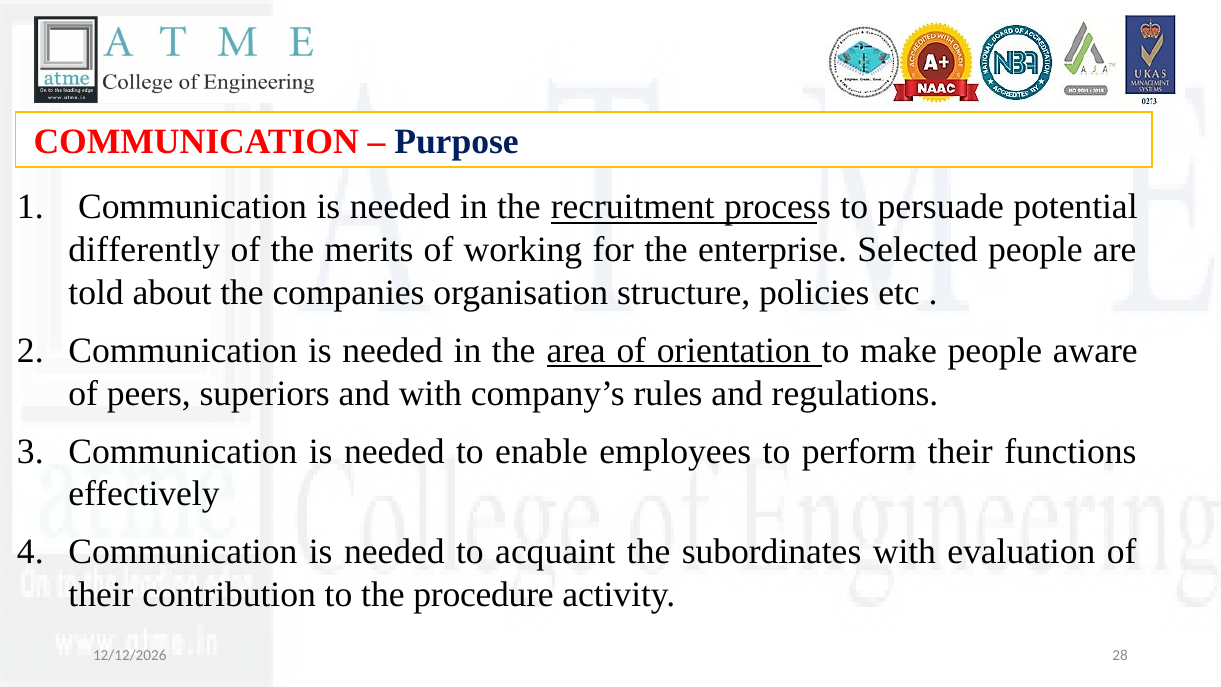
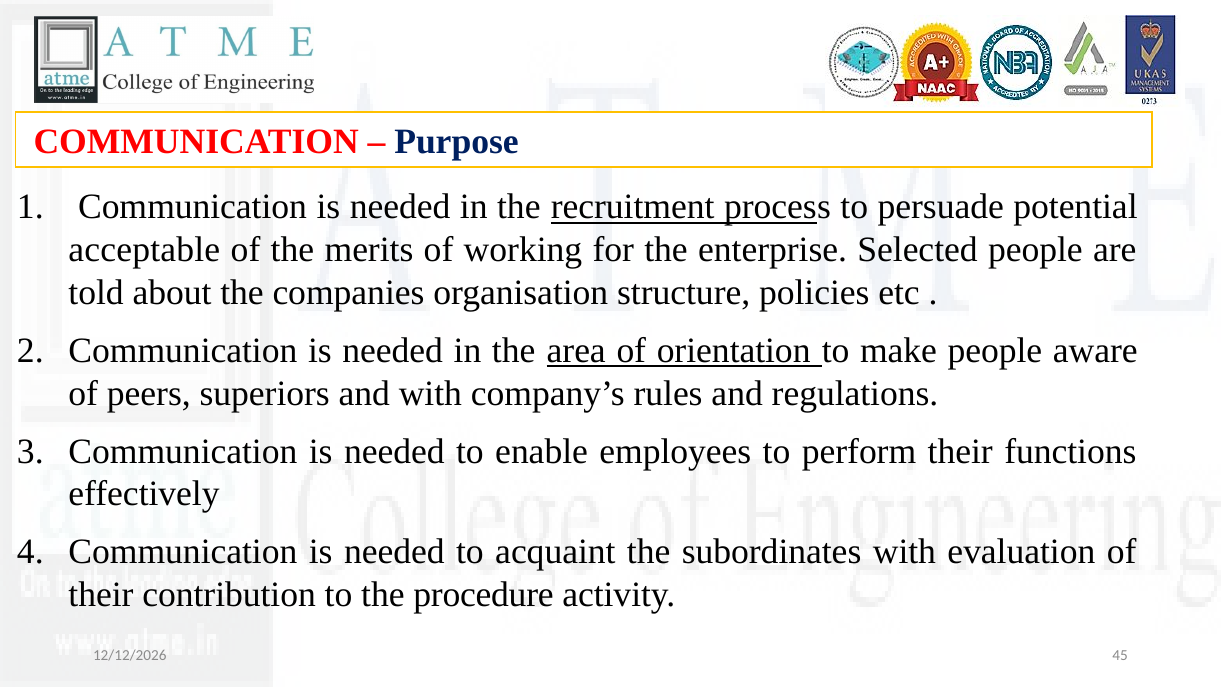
differently: differently -> acceptable
28: 28 -> 45
